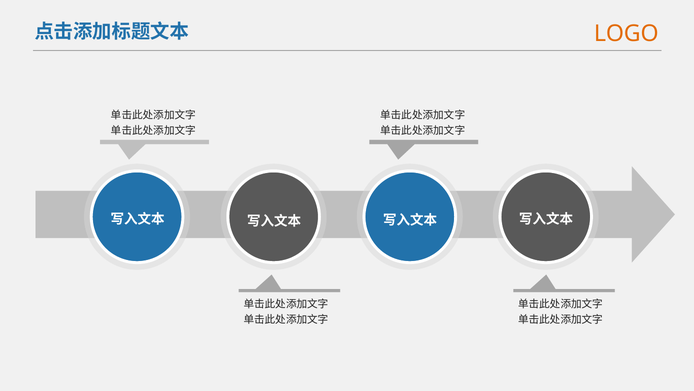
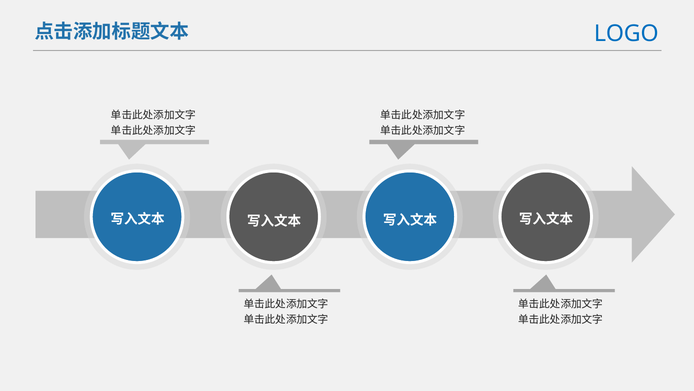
LOGO colour: orange -> blue
